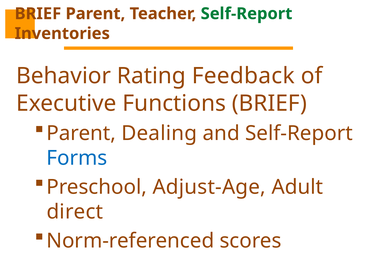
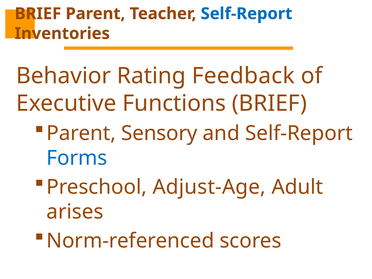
Self-Report at (247, 14) colour: green -> blue
Dealing: Dealing -> Sensory
direct: direct -> arises
